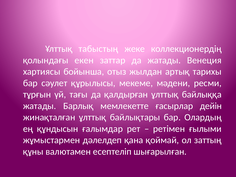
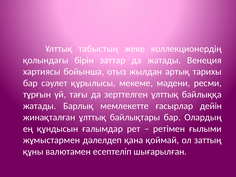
екен: екен -> бірін
қалдырған: қалдырған -> зерттелген
